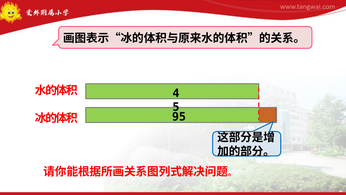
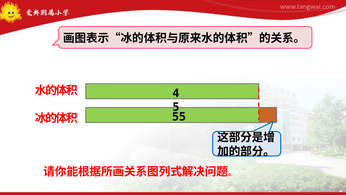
95: 95 -> 55
